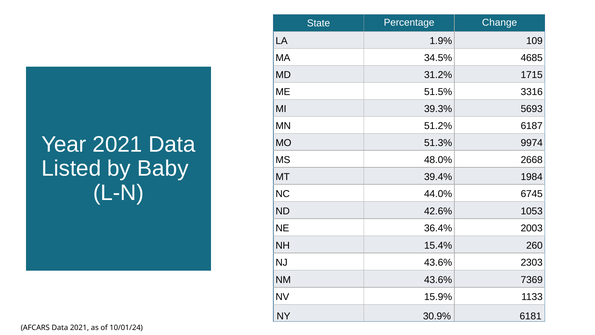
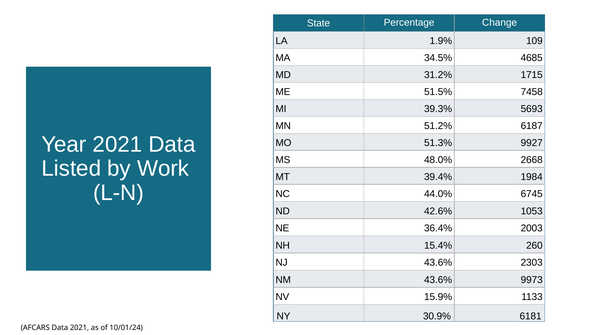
3316: 3316 -> 7458
9974: 9974 -> 9927
Baby: Baby -> Work
7369: 7369 -> 9973
